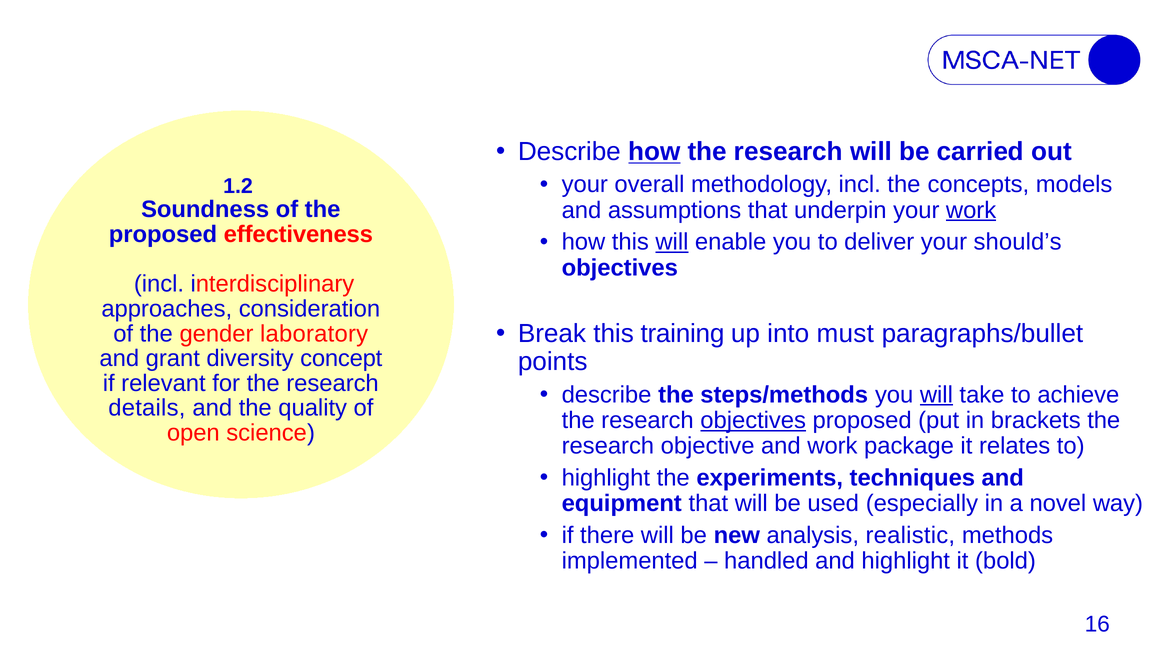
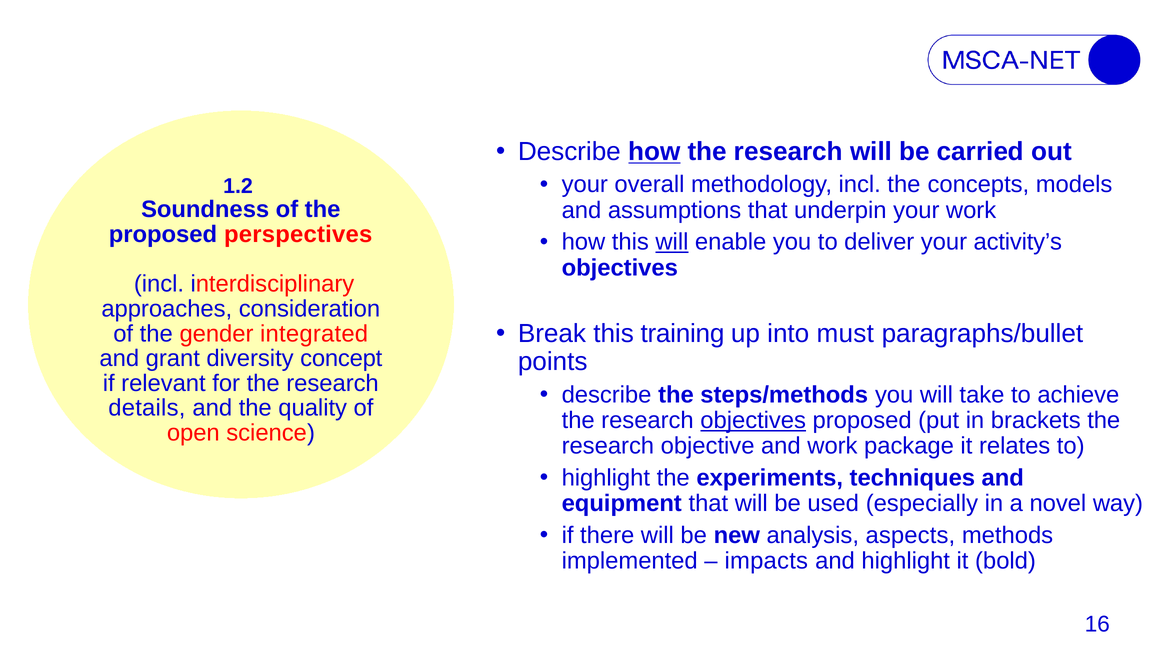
work at (971, 210) underline: present -> none
effectiveness: effectiveness -> perspectives
should’s: should’s -> activity’s
laboratory: laboratory -> integrated
will at (936, 395) underline: present -> none
realistic: realistic -> aspects
handled: handled -> impacts
